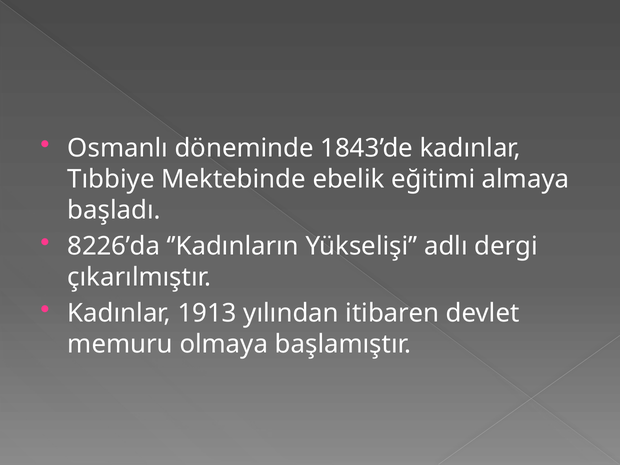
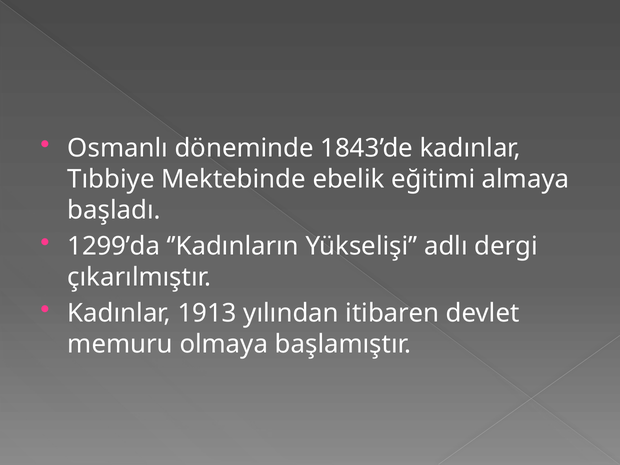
8226’da: 8226’da -> 1299’da
